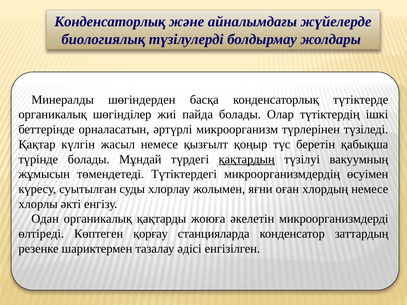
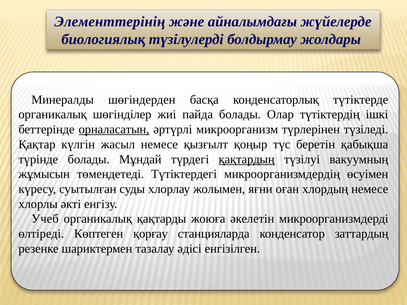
Конденсаторлық at (110, 22): Конденсаторлық -> Элементтерінің
орналасатын underline: none -> present
Одан: Одан -> Учеб
